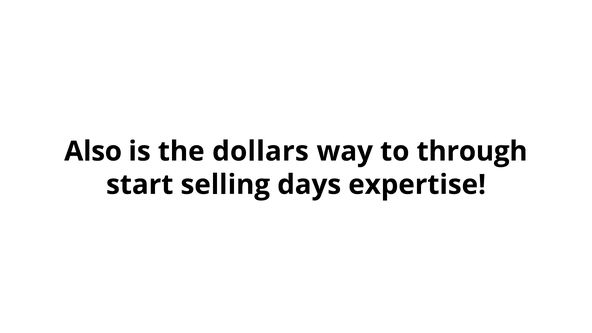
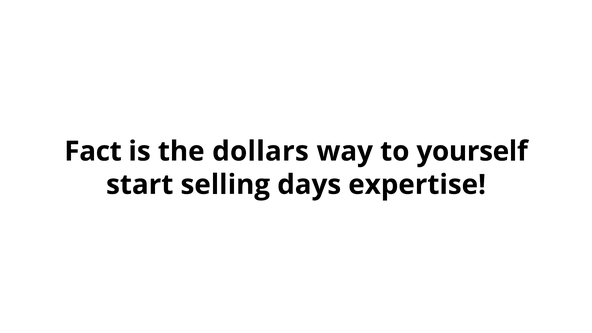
Also: Also -> Fact
through: through -> yourself
